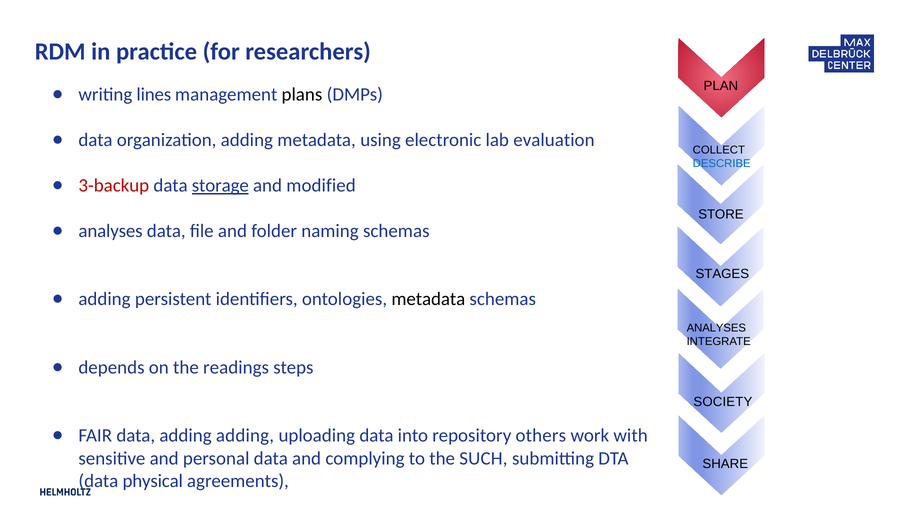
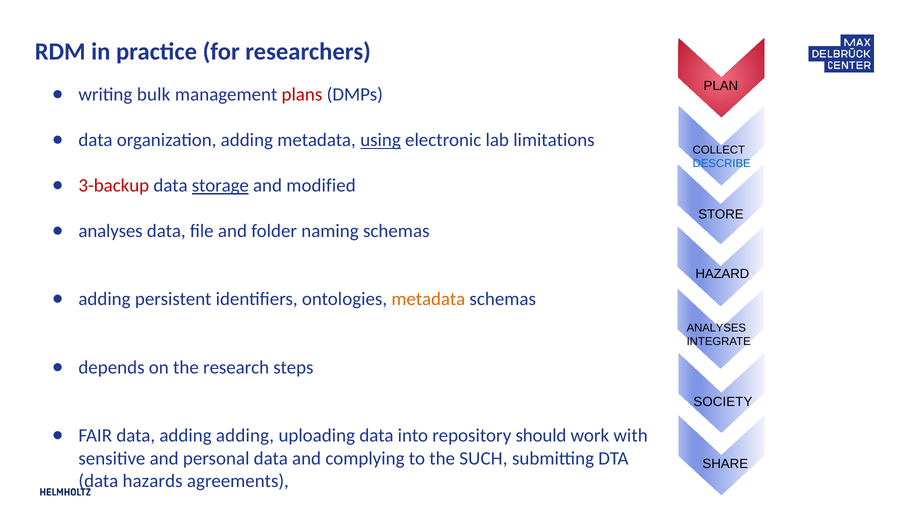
lines: lines -> bulk
plans colour: black -> red
using underline: none -> present
evaluation: evaluation -> limitations
STAGES: STAGES -> HAZARD
metadata at (428, 299) colour: black -> orange
readings: readings -> research
others: others -> should
physical: physical -> hazards
